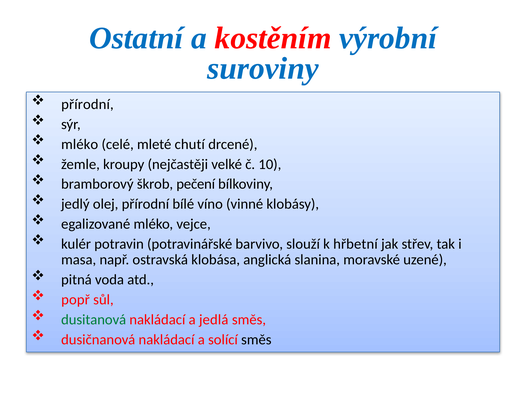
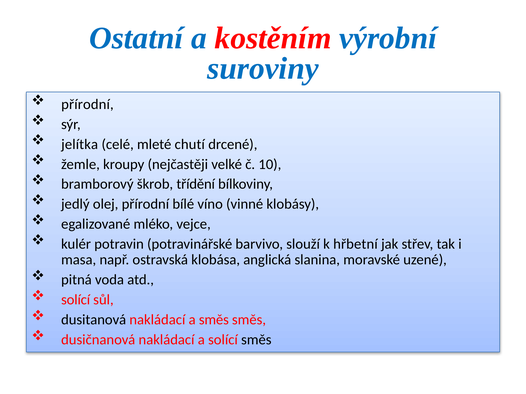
mléko at (80, 144): mléko -> jelítka
pečení: pečení -> třídění
popř at (75, 300): popř -> solící
dusitanová colour: green -> black
a jedlá: jedlá -> směs
